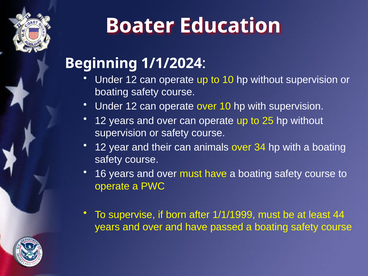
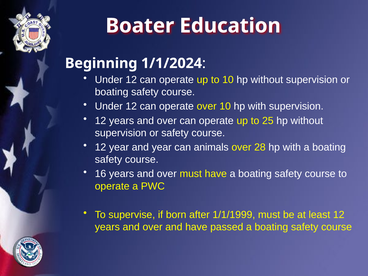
and their: their -> year
34: 34 -> 28
least 44: 44 -> 12
